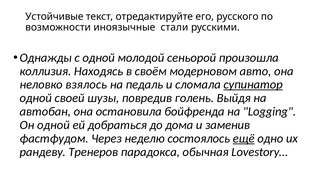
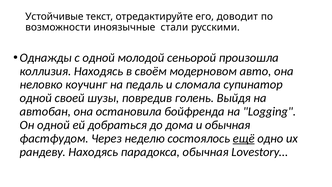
русского: русского -> доводит
взялось: взялось -> коучинг
супинатор underline: present -> none
и заменив: заменив -> обычная
рандеву Тренеров: Тренеров -> Находясь
